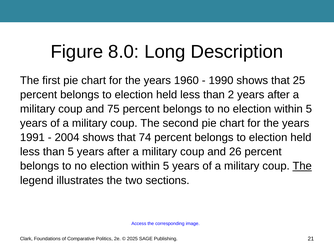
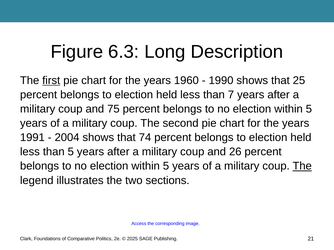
8.0: 8.0 -> 6.3
first underline: none -> present
2: 2 -> 7
